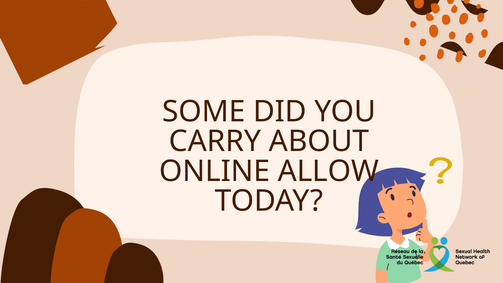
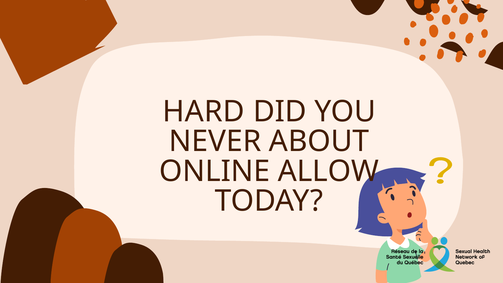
SOME: SOME -> HARD
CARRY: CARRY -> NEVER
